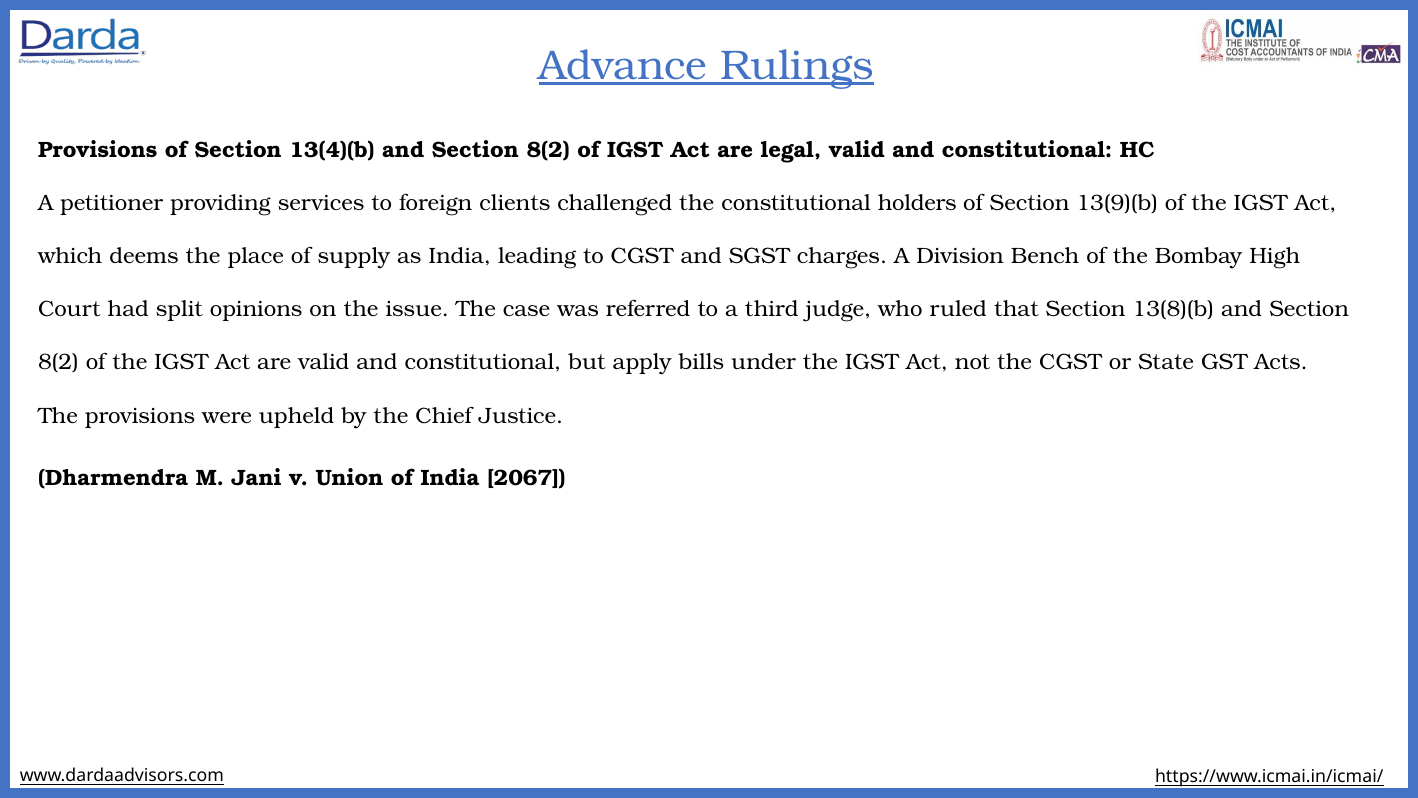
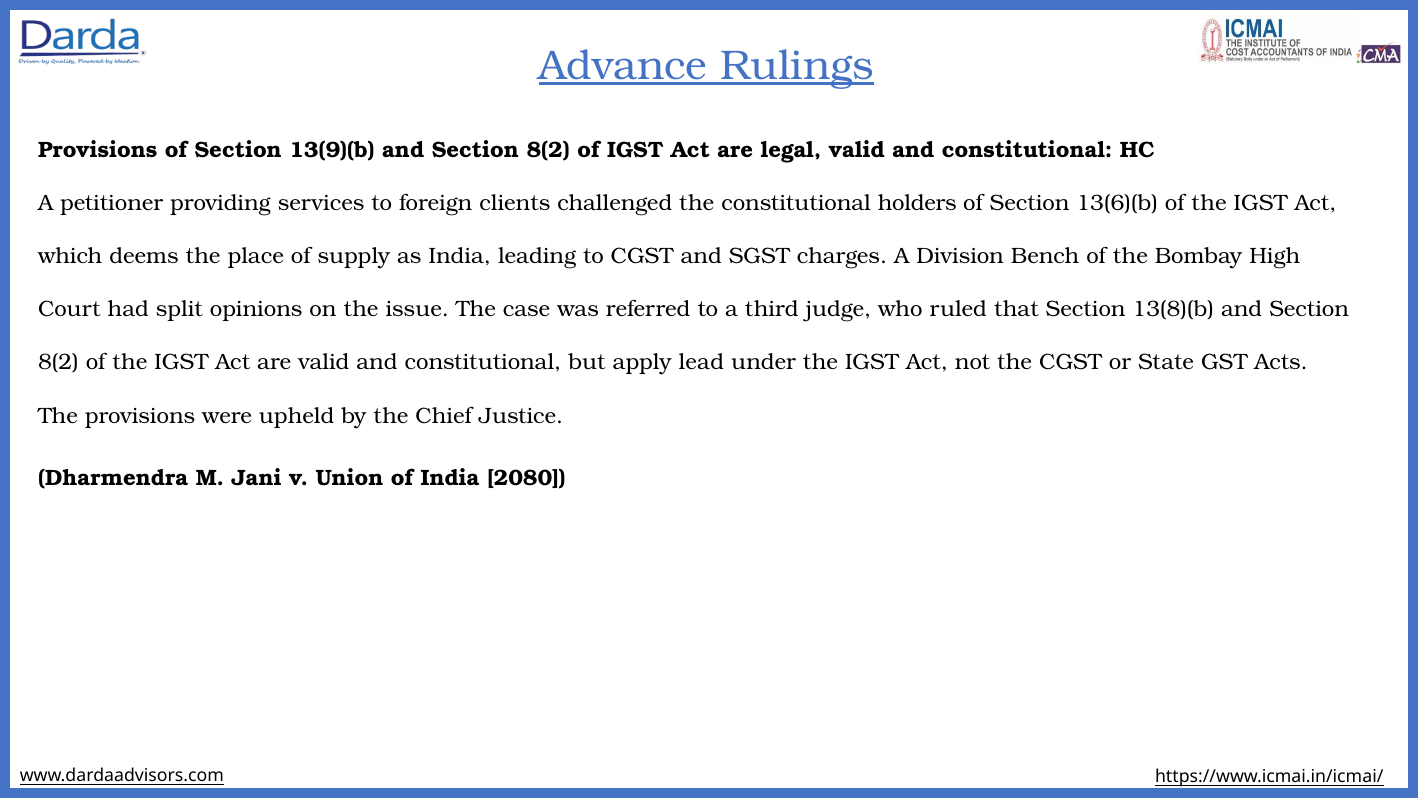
13(4)(b: 13(4)(b -> 13(9)(b
13(9)(b: 13(9)(b -> 13(6)(b
bills: bills -> lead
2067: 2067 -> 2080
